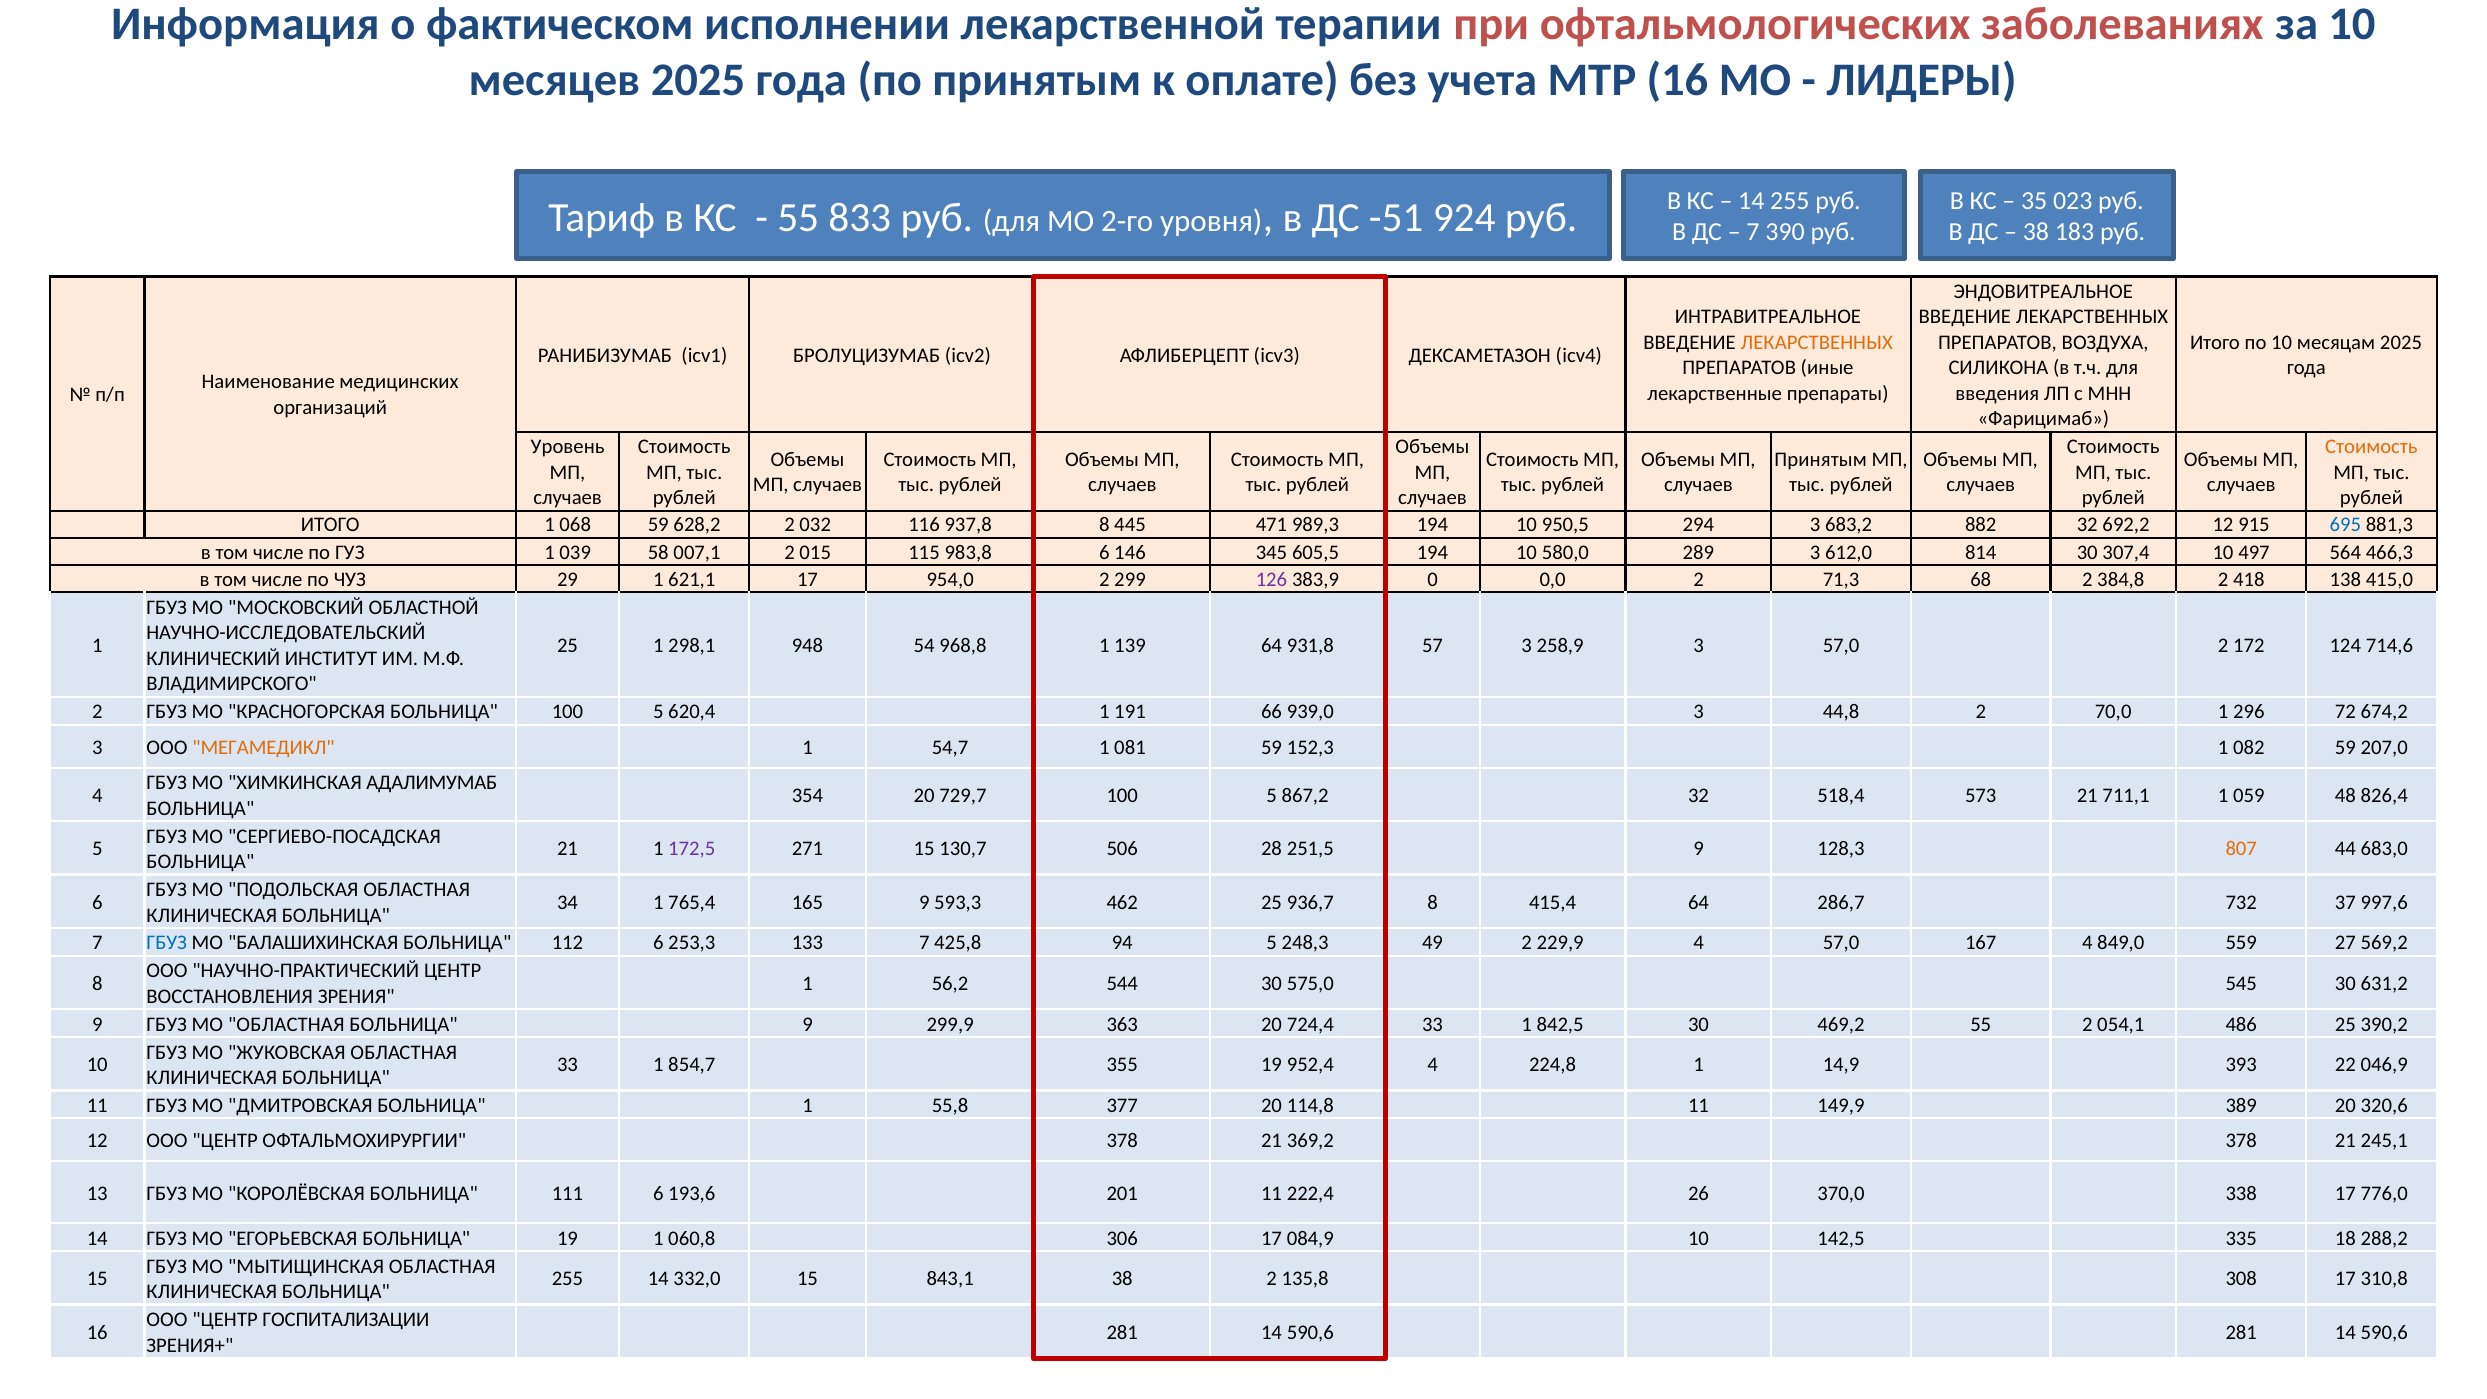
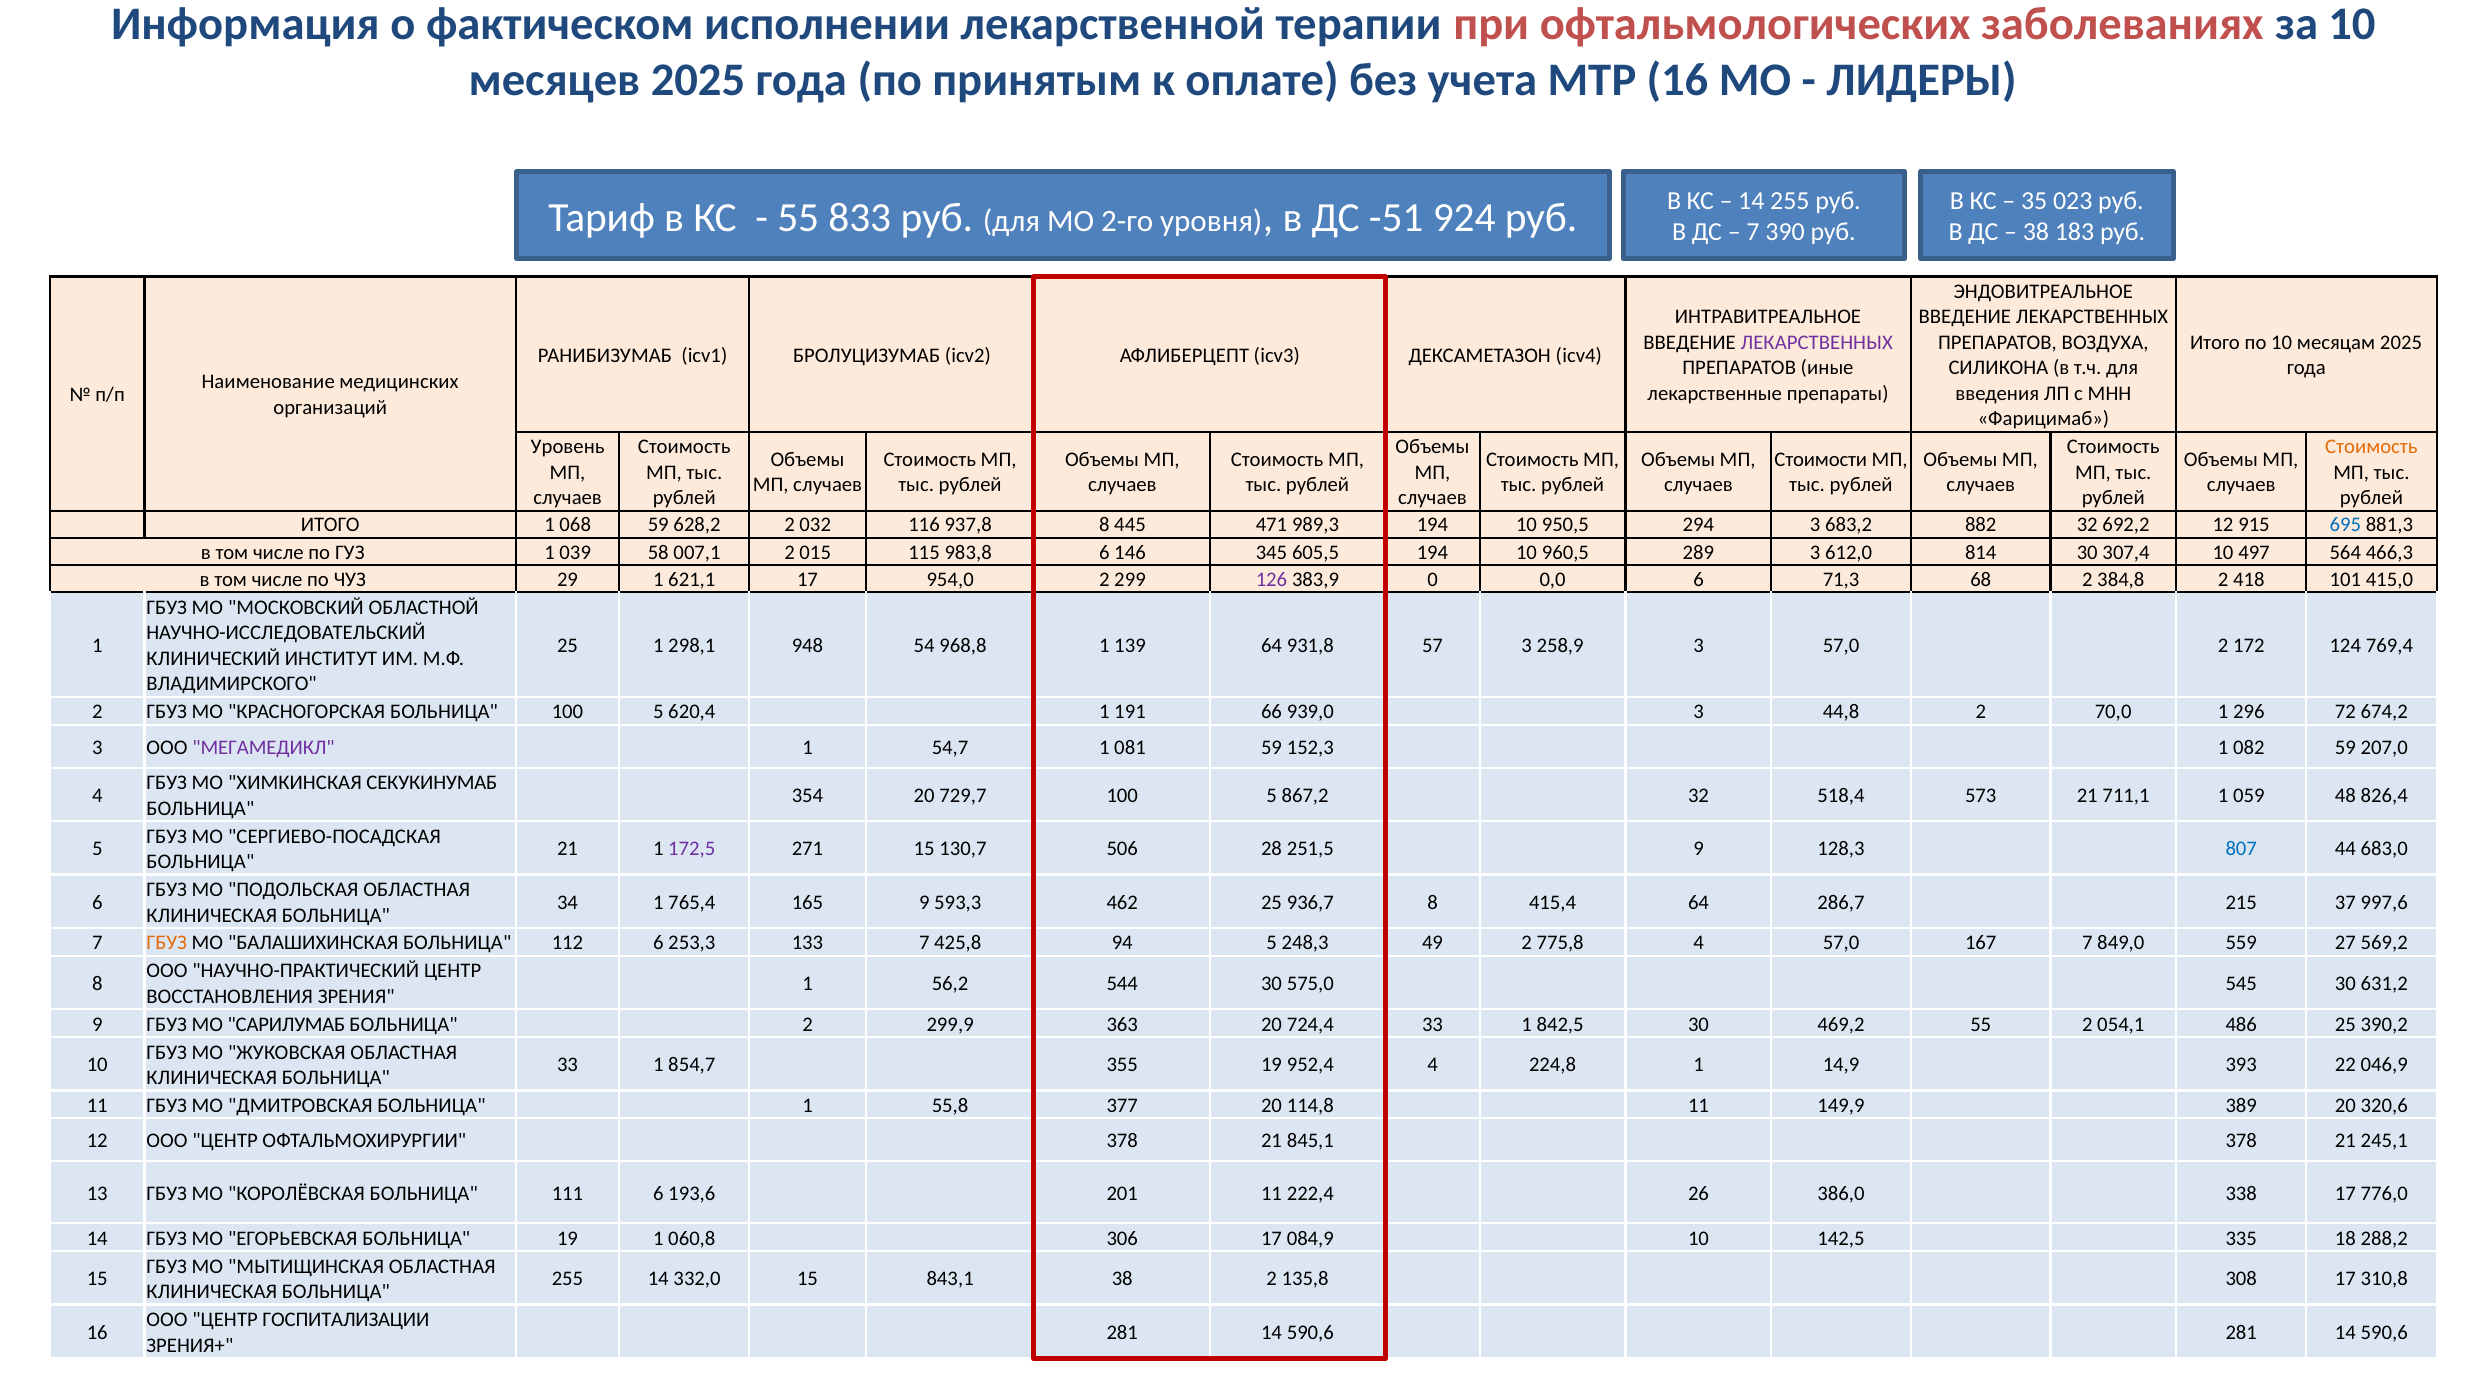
ЛЕКАРСТВЕННЫХ at (1817, 342) colour: orange -> purple
Принятым at (1821, 460): Принятым -> Стоимости
580,0: 580,0 -> 960,5
0,0 2: 2 -> 6
138: 138 -> 101
714,6: 714,6 -> 769,4
МЕГАМЕДИКЛ colour: orange -> purple
АДАЛИМУМАБ: АДАЛИМУМАБ -> СЕКУКИНУМАБ
807 colour: orange -> blue
732: 732 -> 215
ГБУЗ at (167, 943) colour: blue -> orange
229,9: 229,9 -> 775,8
167 4: 4 -> 7
МО ОБЛАСТНАЯ: ОБЛАСТНАЯ -> САРИЛУМАБ
БОЛЬНИЦА 9: 9 -> 2
369,2: 369,2 -> 845,1
370,0: 370,0 -> 386,0
